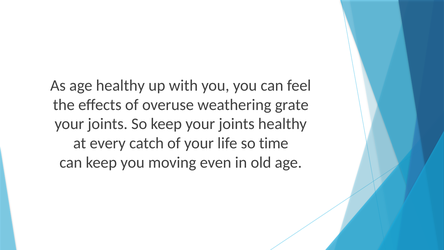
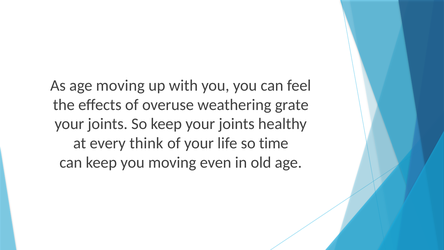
age healthy: healthy -> moving
catch: catch -> think
